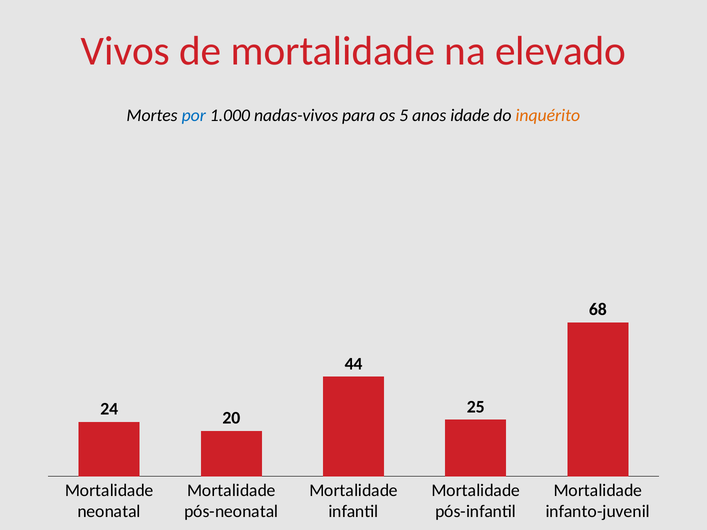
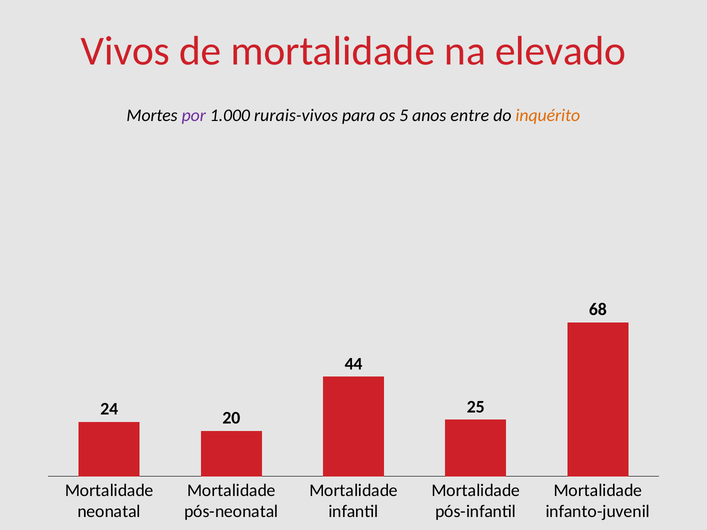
por colour: blue -> purple
nadas-vivos: nadas-vivos -> rurais-vivos
idade: idade -> entre
